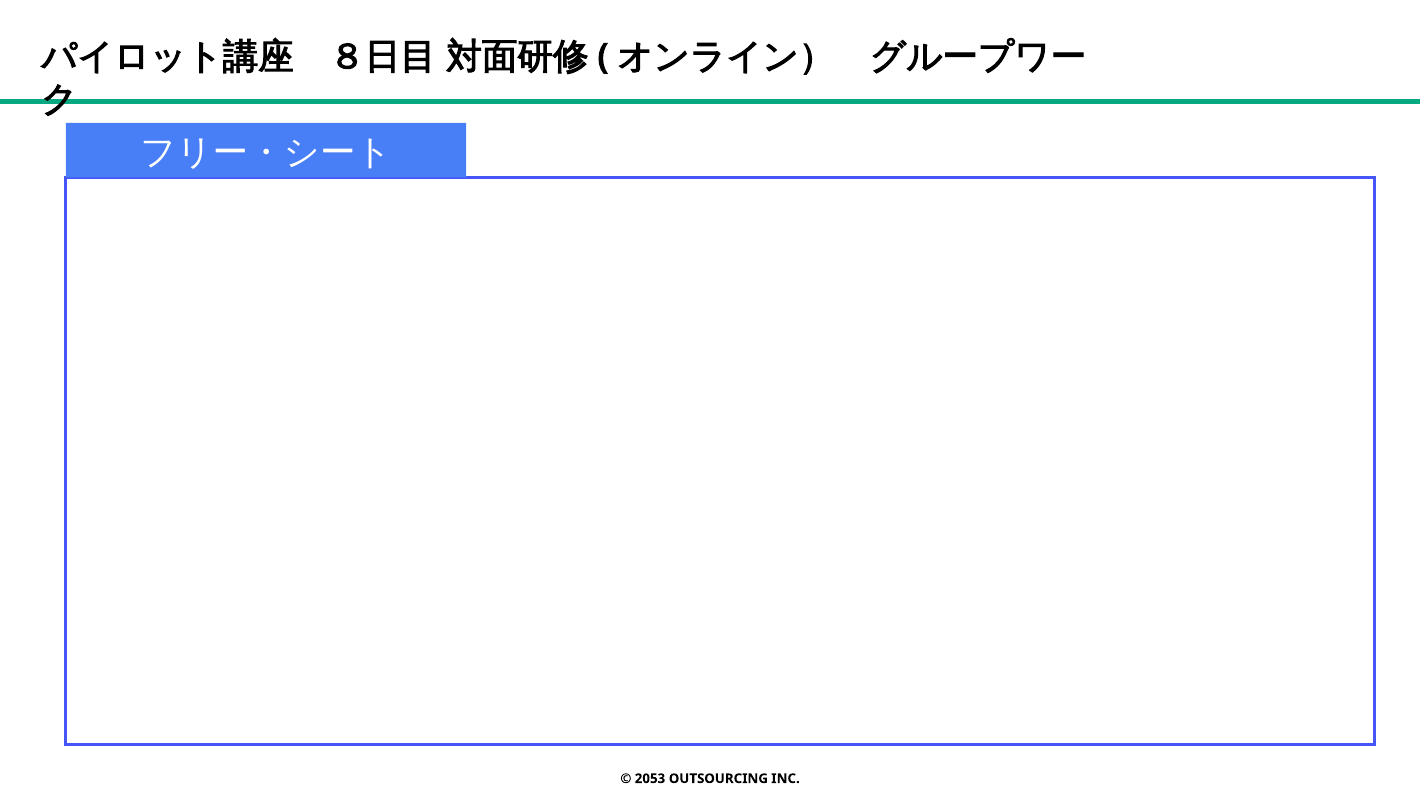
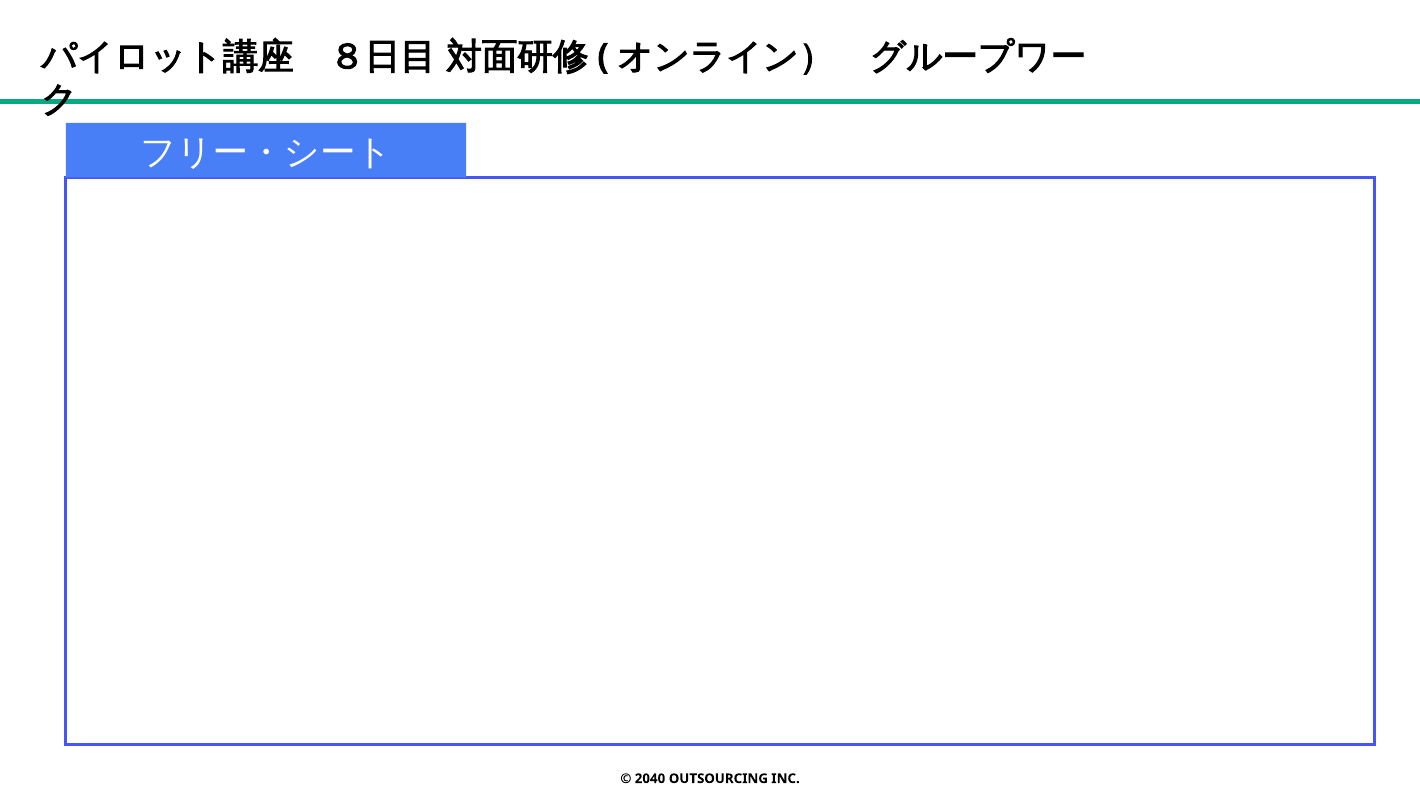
2053: 2053 -> 2040
